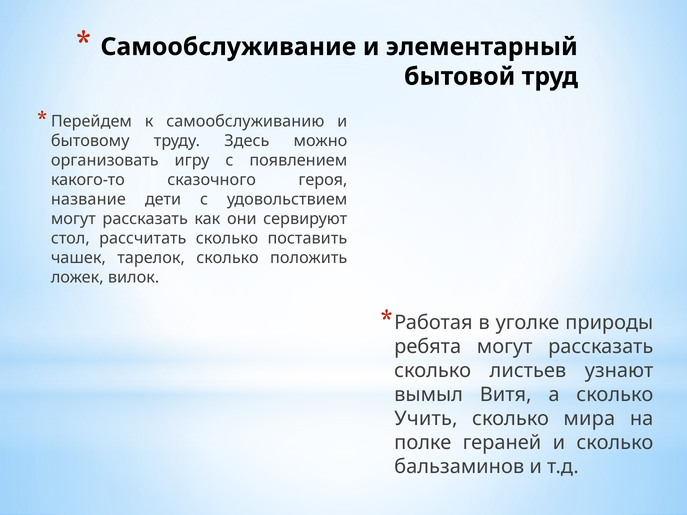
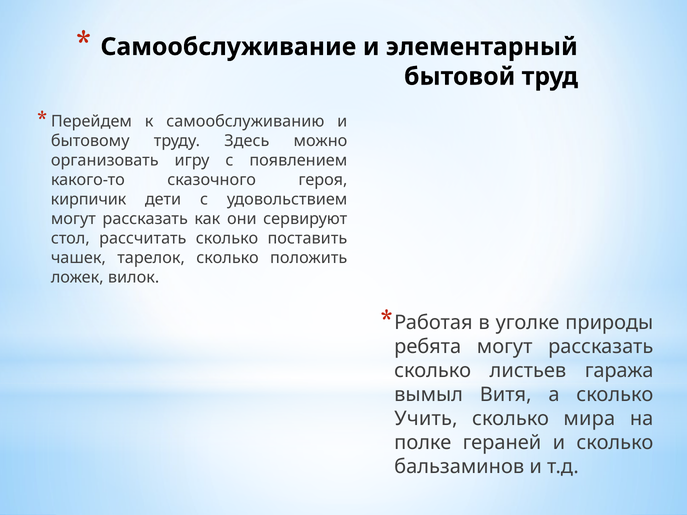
название: название -> кирпичик
узнают: узнают -> гаража
